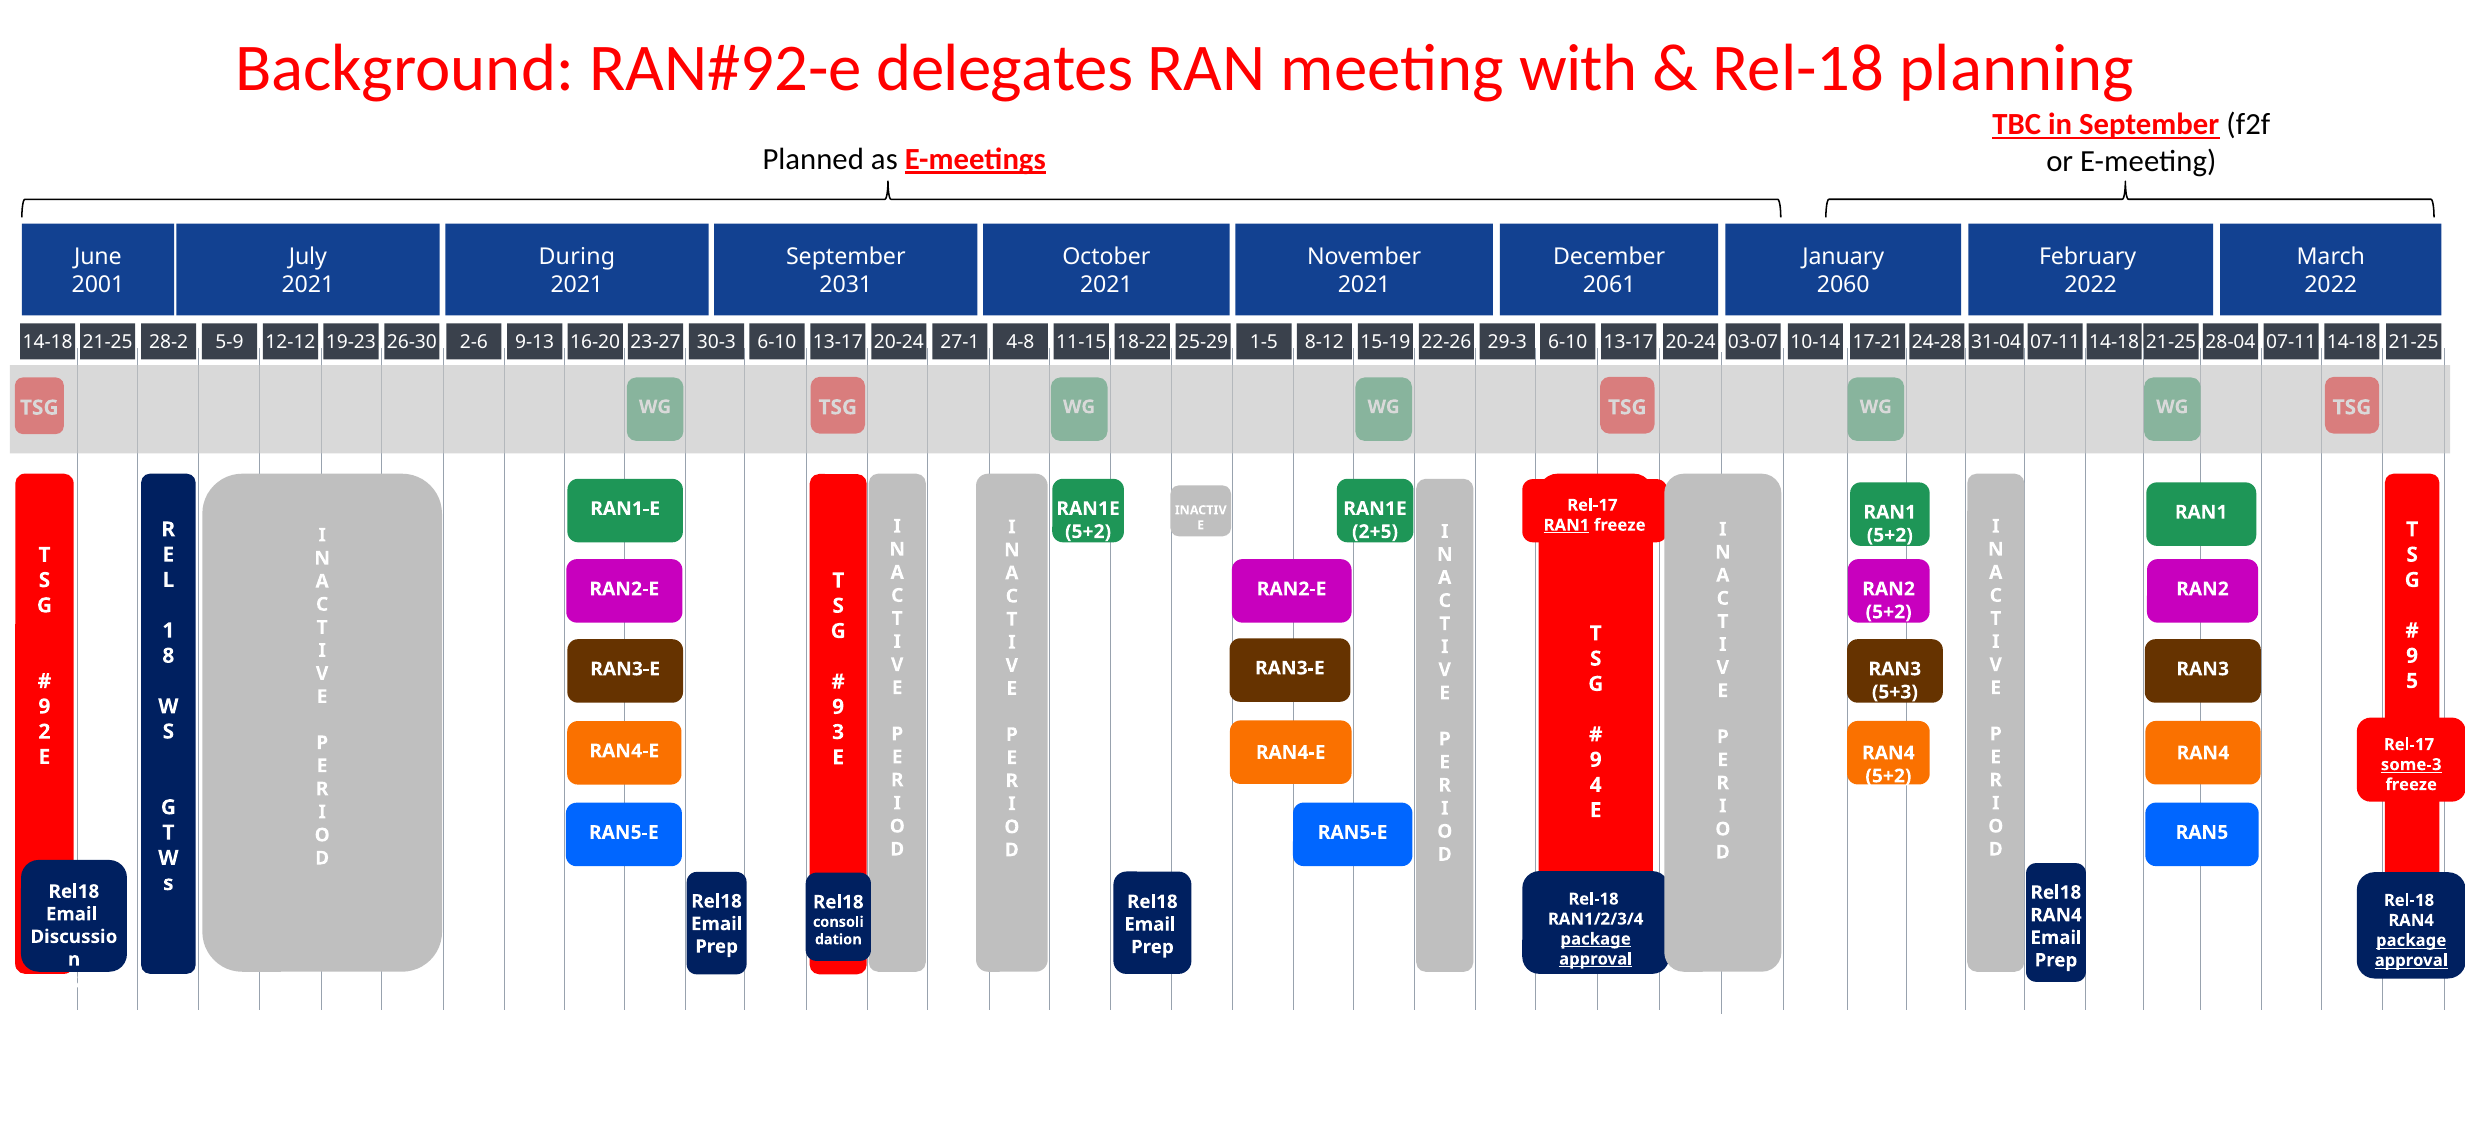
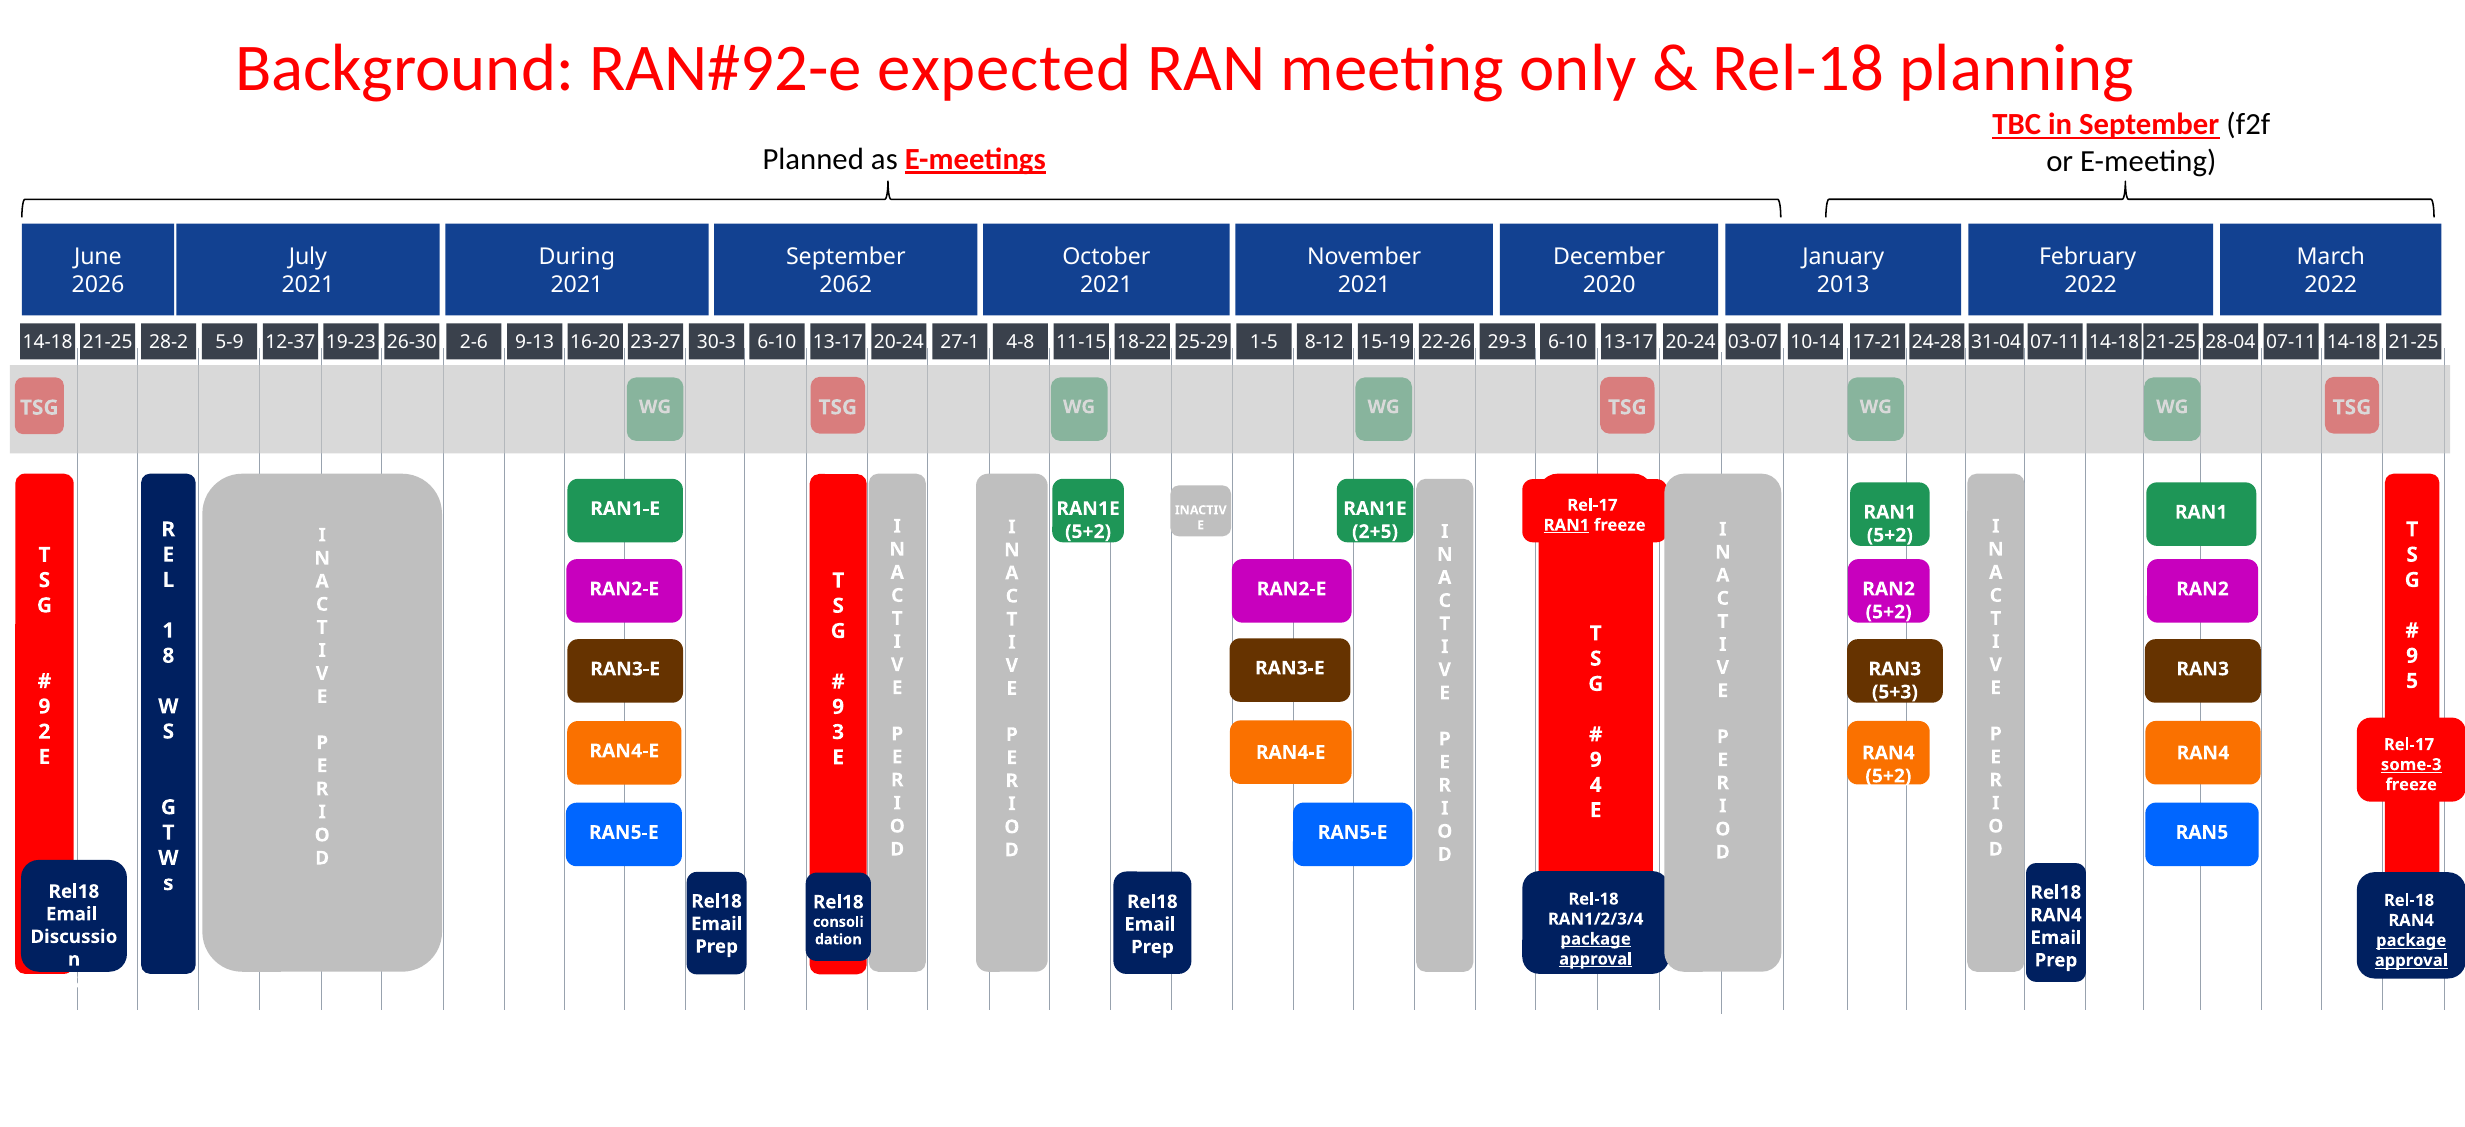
delegates: delegates -> expected
with: with -> only
2001: 2001 -> 2026
2031: 2031 -> 2062
2061: 2061 -> 2020
2060: 2060 -> 2013
12-12: 12-12 -> 12-37
